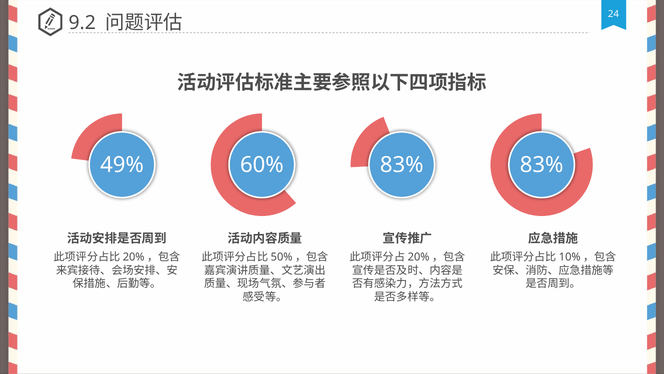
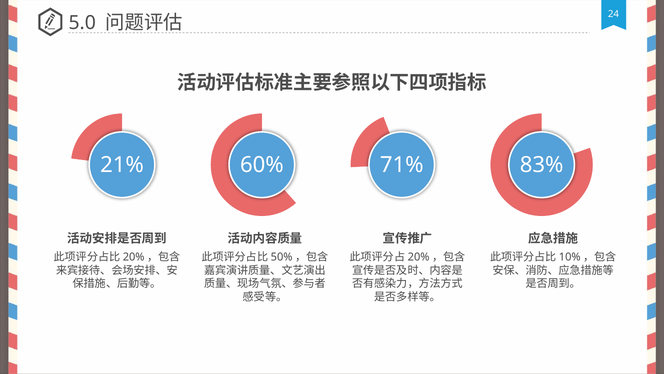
9.2: 9.2 -> 5.0
49%: 49% -> 21%
60% 83%: 83% -> 71%
